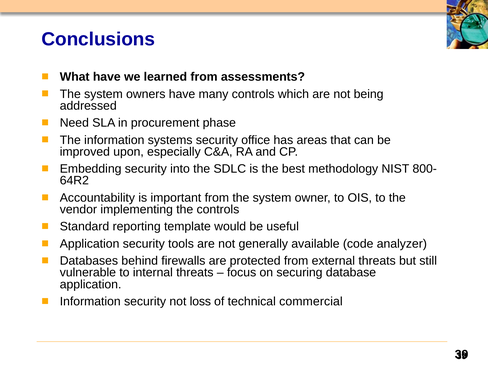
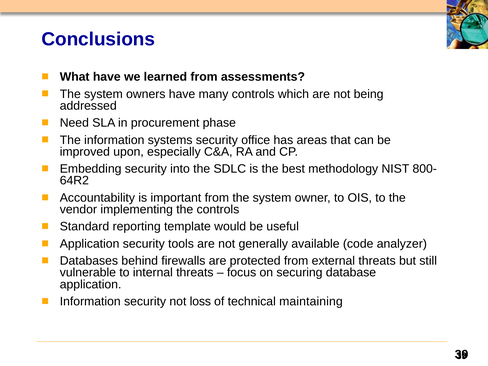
commercial: commercial -> maintaining
